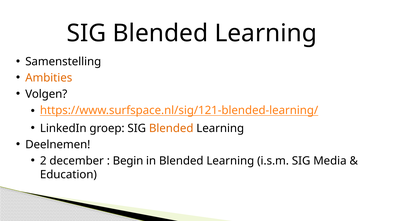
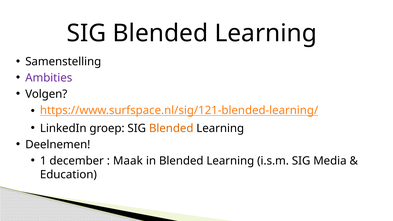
Ambities colour: orange -> purple
2: 2 -> 1
Begin: Begin -> Maak
